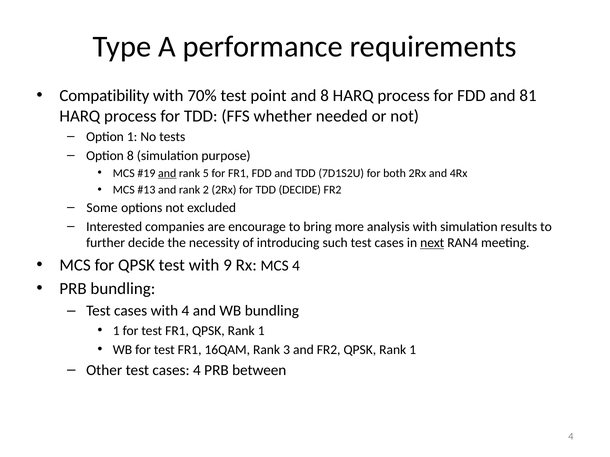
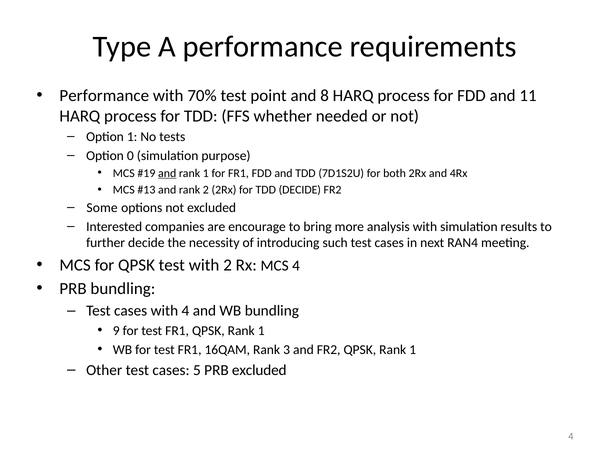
Compatibility at (104, 96): Compatibility -> Performance
81: 81 -> 11
Option 8: 8 -> 0
5 at (206, 173): 5 -> 1
next underline: present -> none
with 9: 9 -> 2
1 at (116, 331): 1 -> 9
cases 4: 4 -> 5
PRB between: between -> excluded
